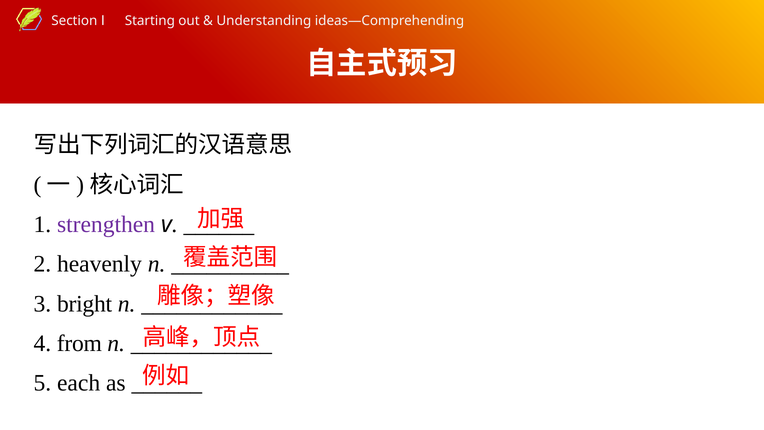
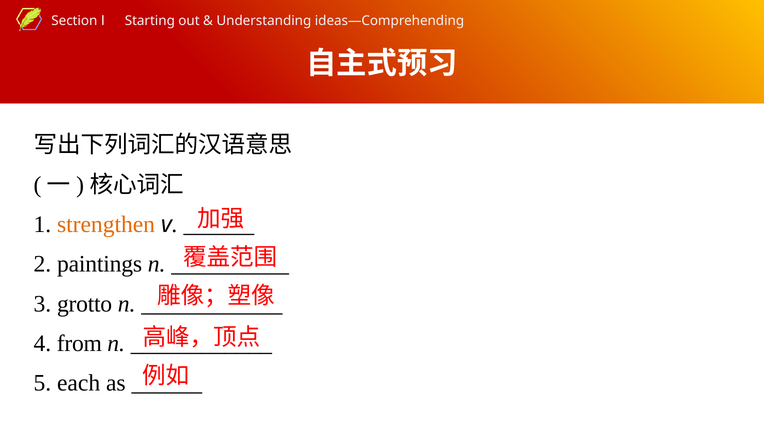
strengthen colour: purple -> orange
heavenly: heavenly -> paintings
bright: bright -> grotto
